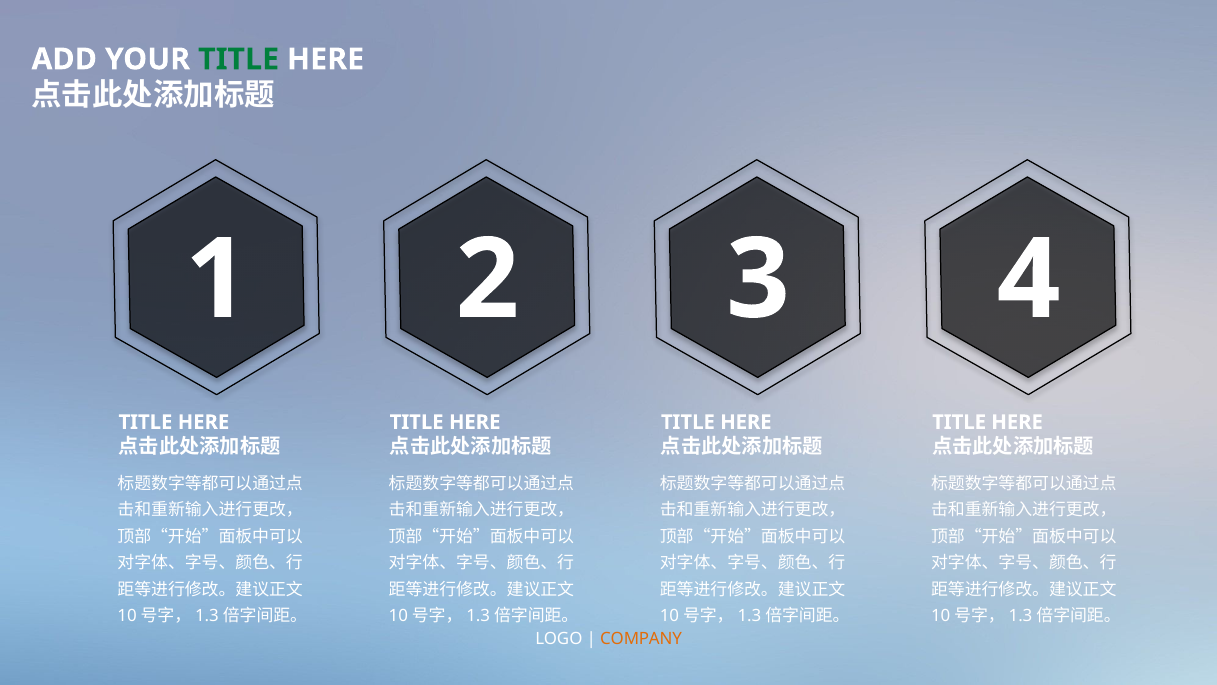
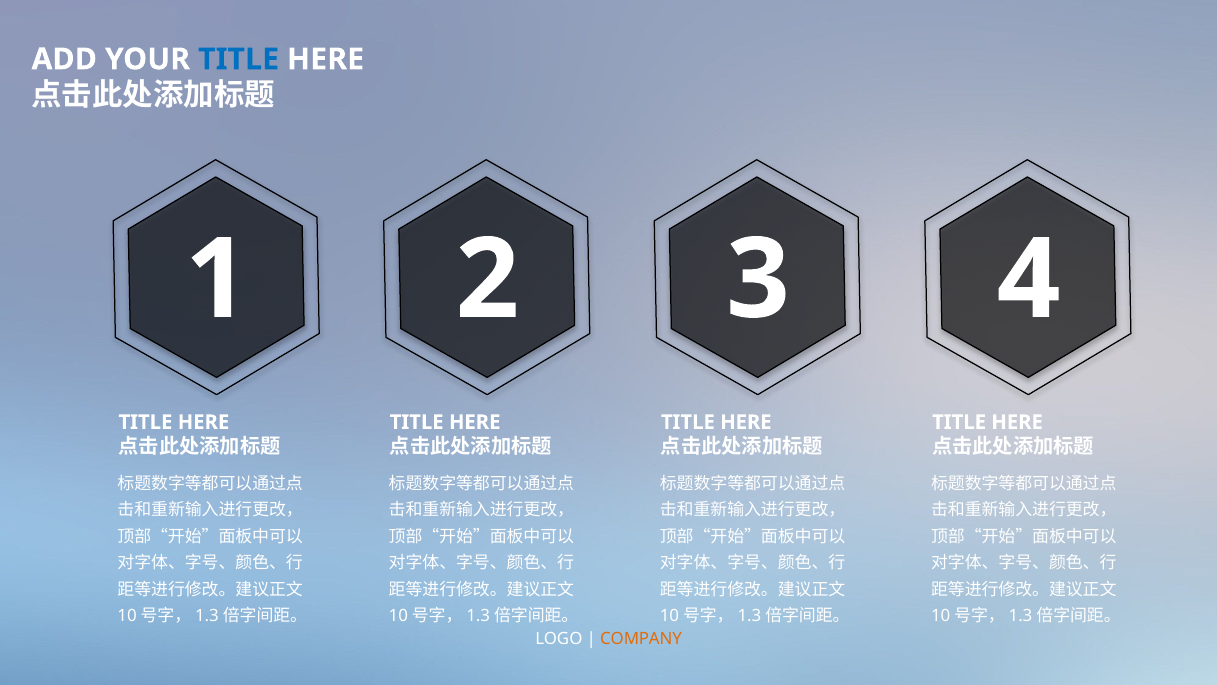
TITLE at (239, 59) colour: green -> blue
